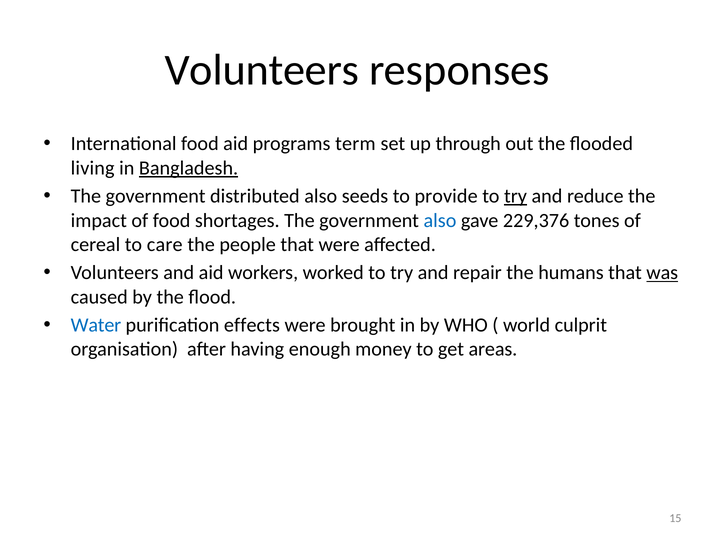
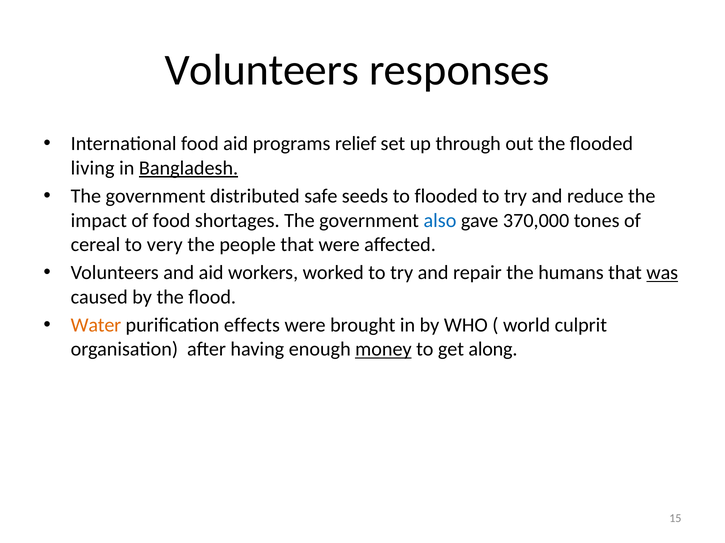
term: term -> relief
distributed also: also -> safe
to provide: provide -> flooded
try at (516, 196) underline: present -> none
229,376: 229,376 -> 370,000
care: care -> very
Water colour: blue -> orange
money underline: none -> present
areas: areas -> along
